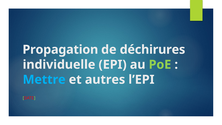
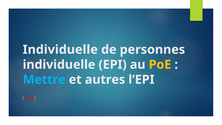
Propagation at (60, 50): Propagation -> Individuelle
déchirures: déchirures -> personnes
PoE colour: light green -> yellow
